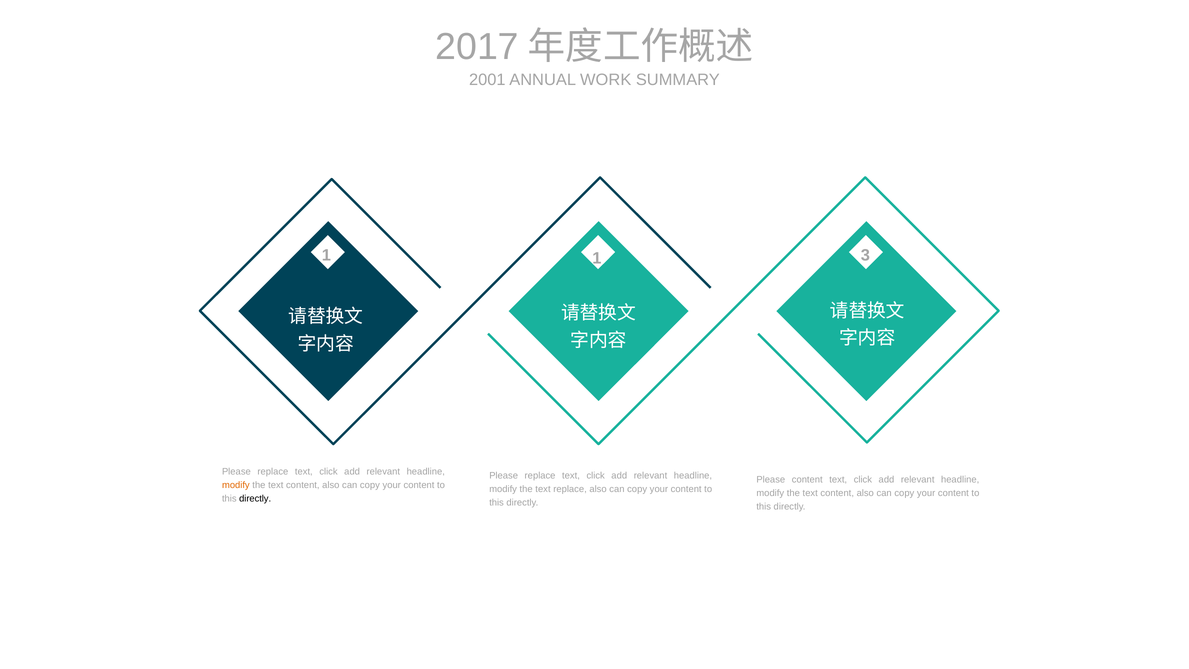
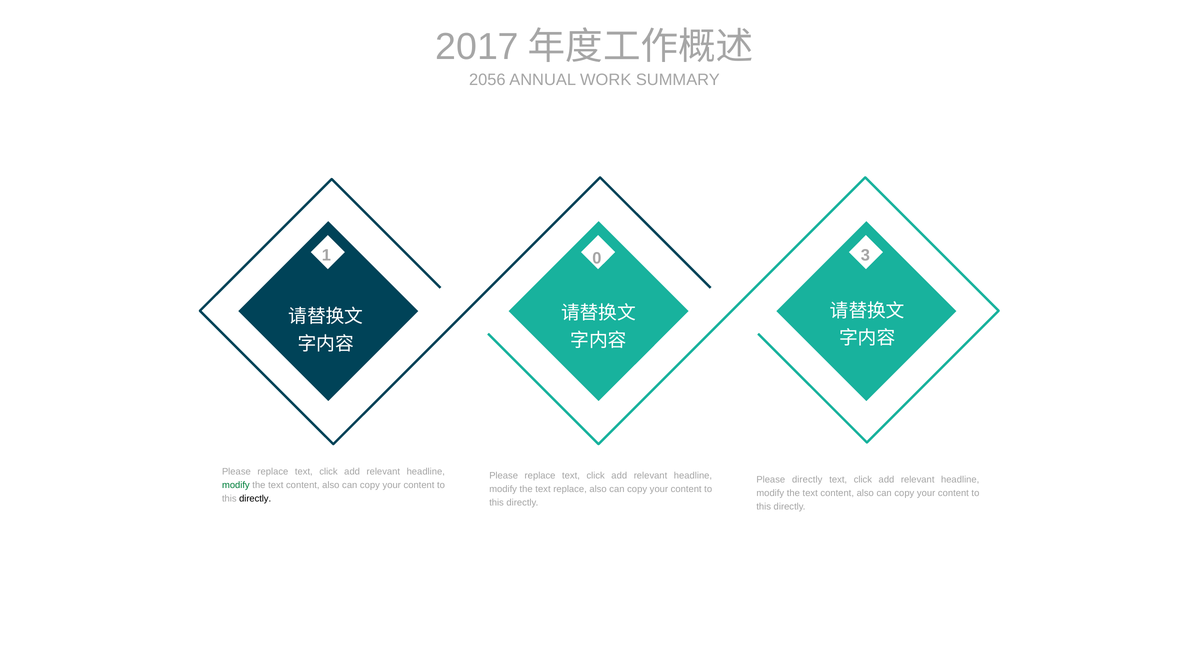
2001: 2001 -> 2056
1 1: 1 -> 0
Please content: content -> directly
modify at (236, 485) colour: orange -> green
